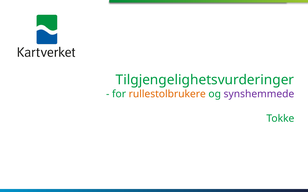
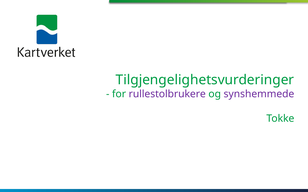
rullestolbrukere colour: orange -> purple
